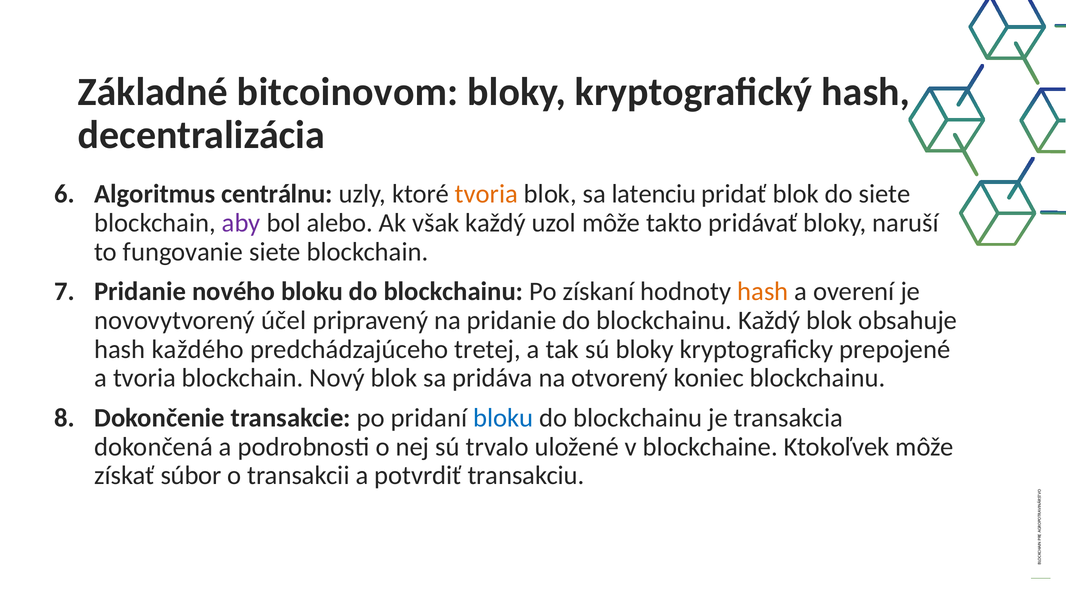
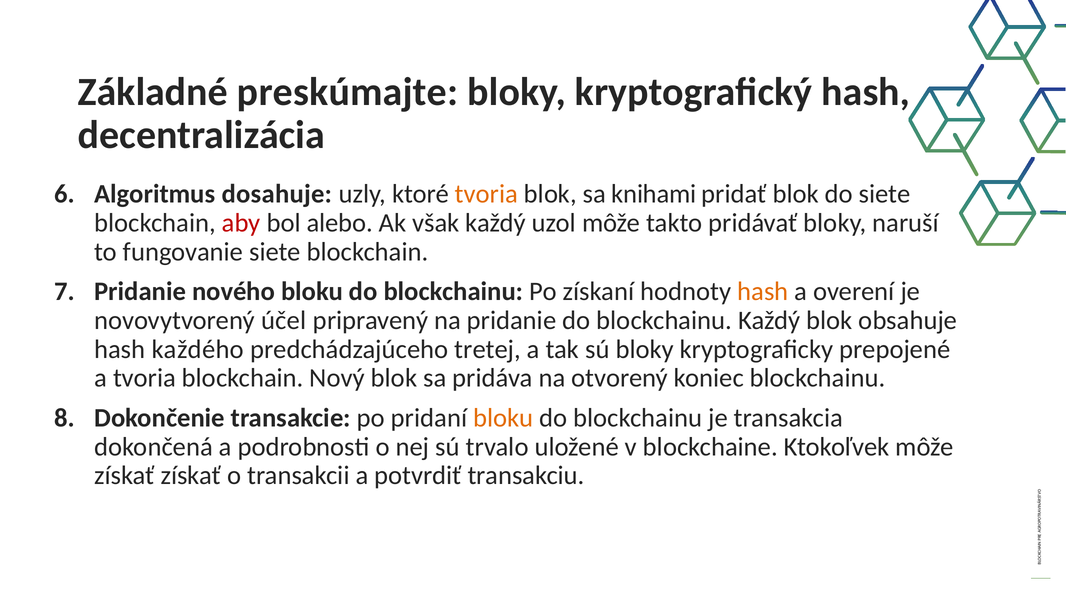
bitcoinovom: bitcoinovom -> preskúmajte
centrálnu: centrálnu -> dosahuje
latenciu: latenciu -> knihami
aby colour: purple -> red
bloku at (503, 418) colour: blue -> orange
získať súbor: súbor -> získať
